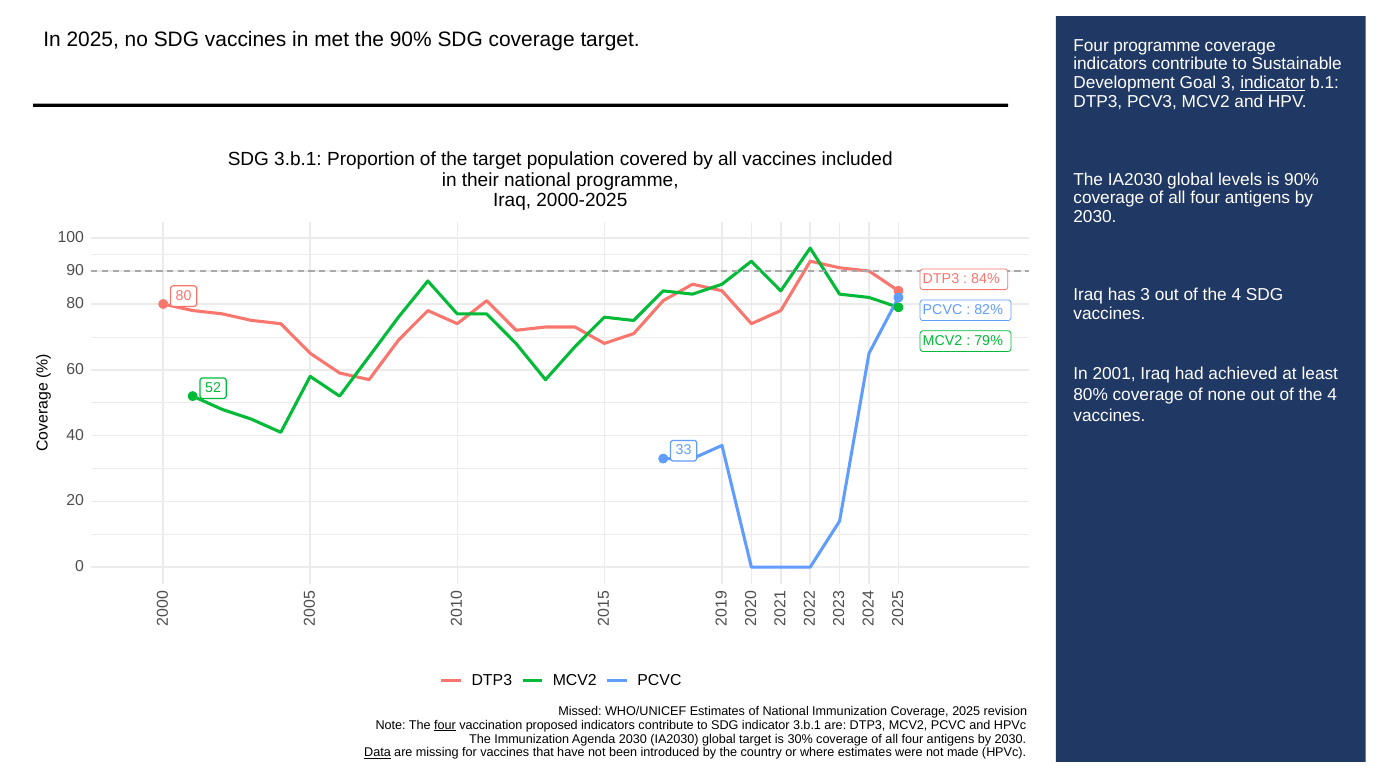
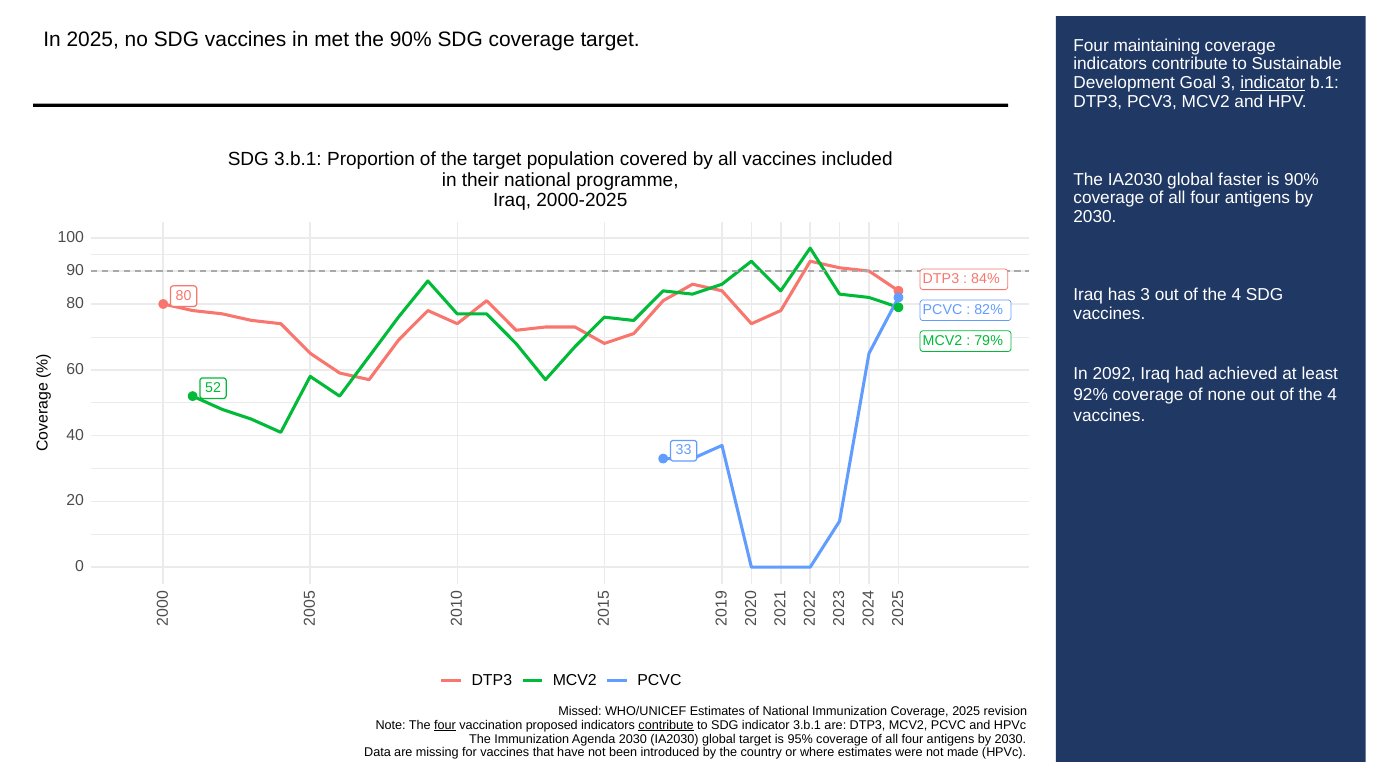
Four programme: programme -> maintaining
levels: levels -> faster
2001: 2001 -> 2092
80%: 80% -> 92%
contribute at (666, 725) underline: none -> present
30%: 30% -> 95%
Data underline: present -> none
